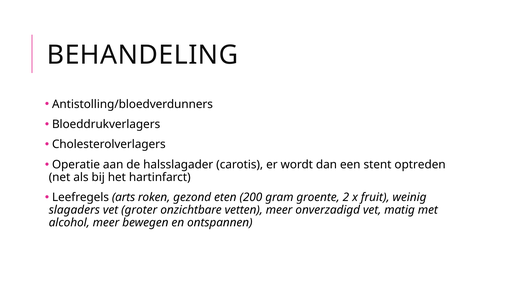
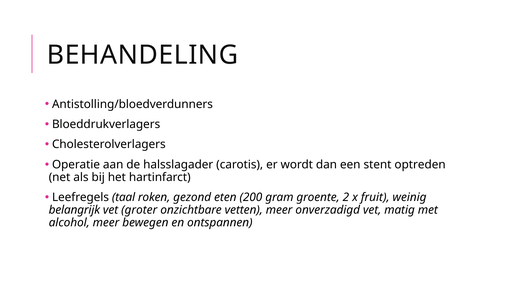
arts: arts -> taal
slagaders: slagaders -> belangrijk
